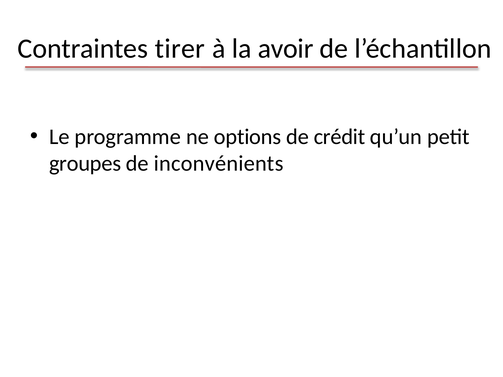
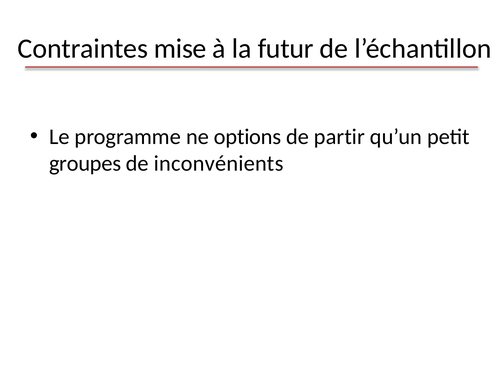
tirer: tirer -> mise
avoir: avoir -> futur
crédit: crédit -> partir
